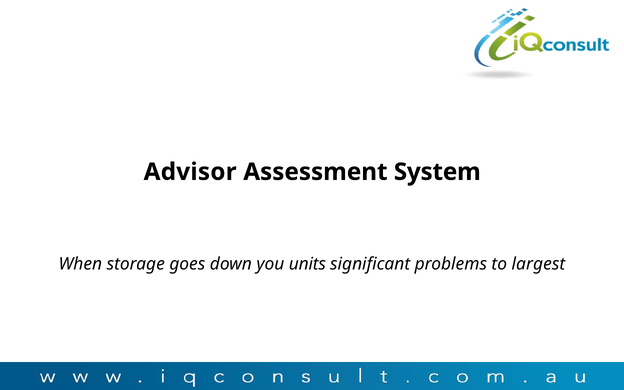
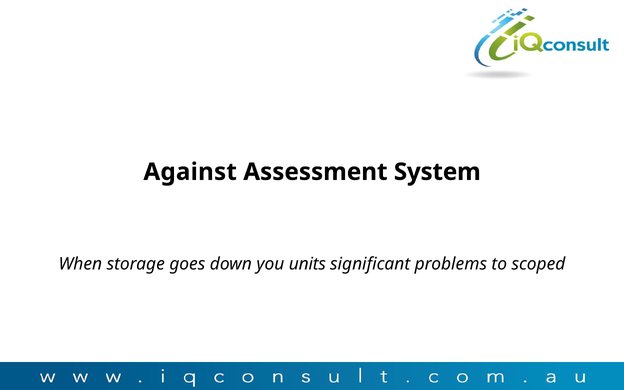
Advisor: Advisor -> Against
largest: largest -> scoped
